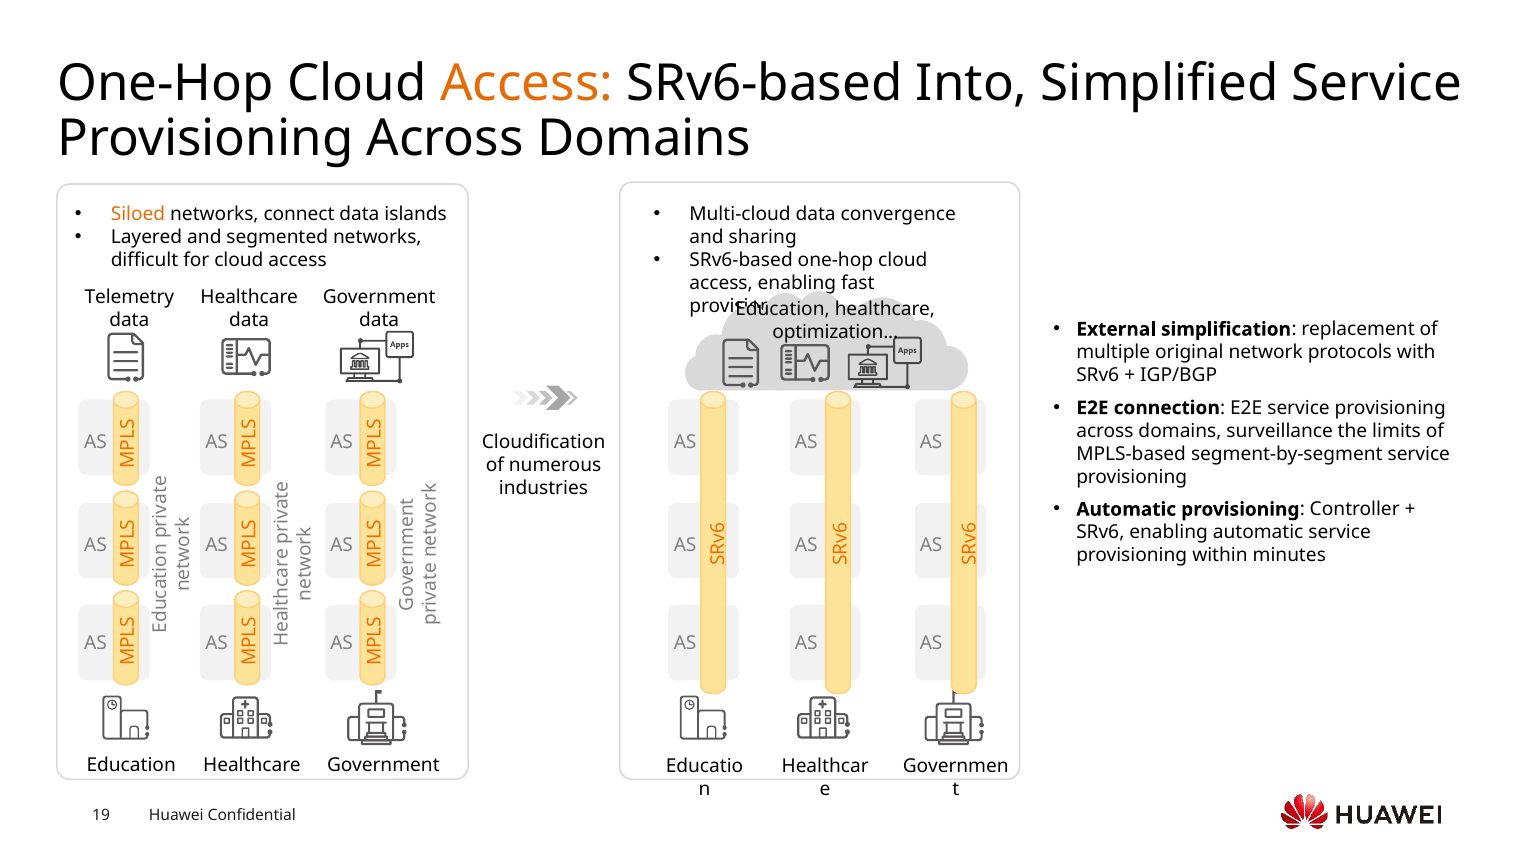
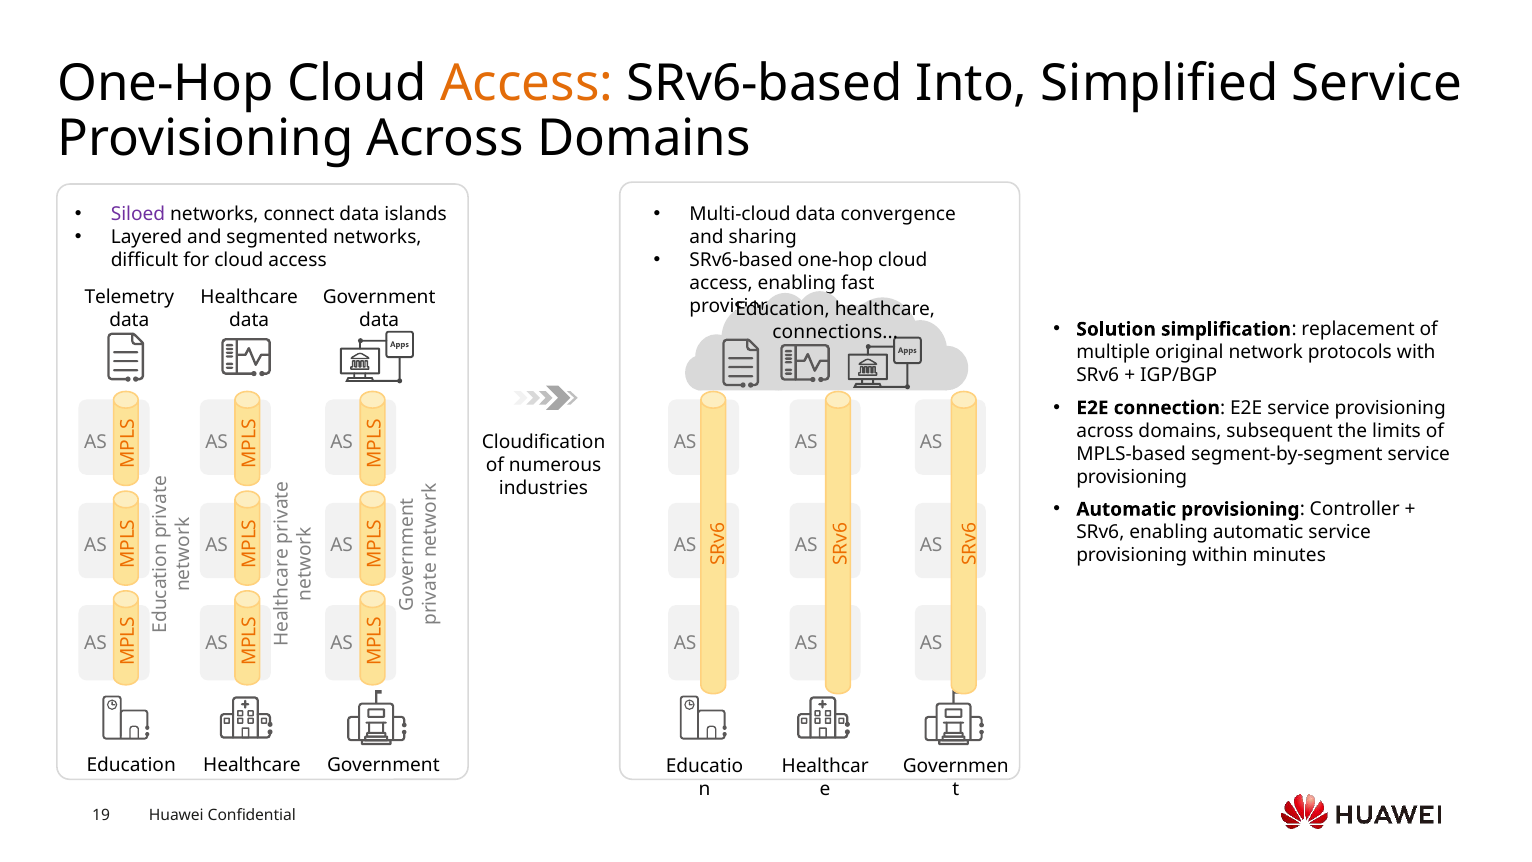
Siloed colour: orange -> purple
External: External -> Solution
optimization: optimization -> connections
surveillance: surveillance -> subsequent
